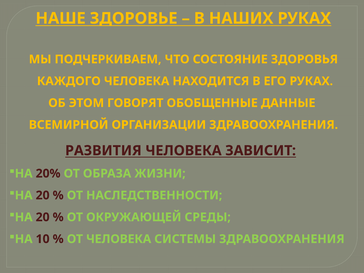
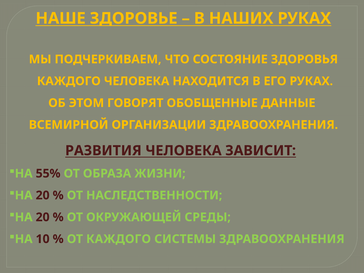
20%: 20% -> 55%
ОТ ЧЕЛОВЕКА: ЧЕЛОВЕКА -> КАЖДОГО
